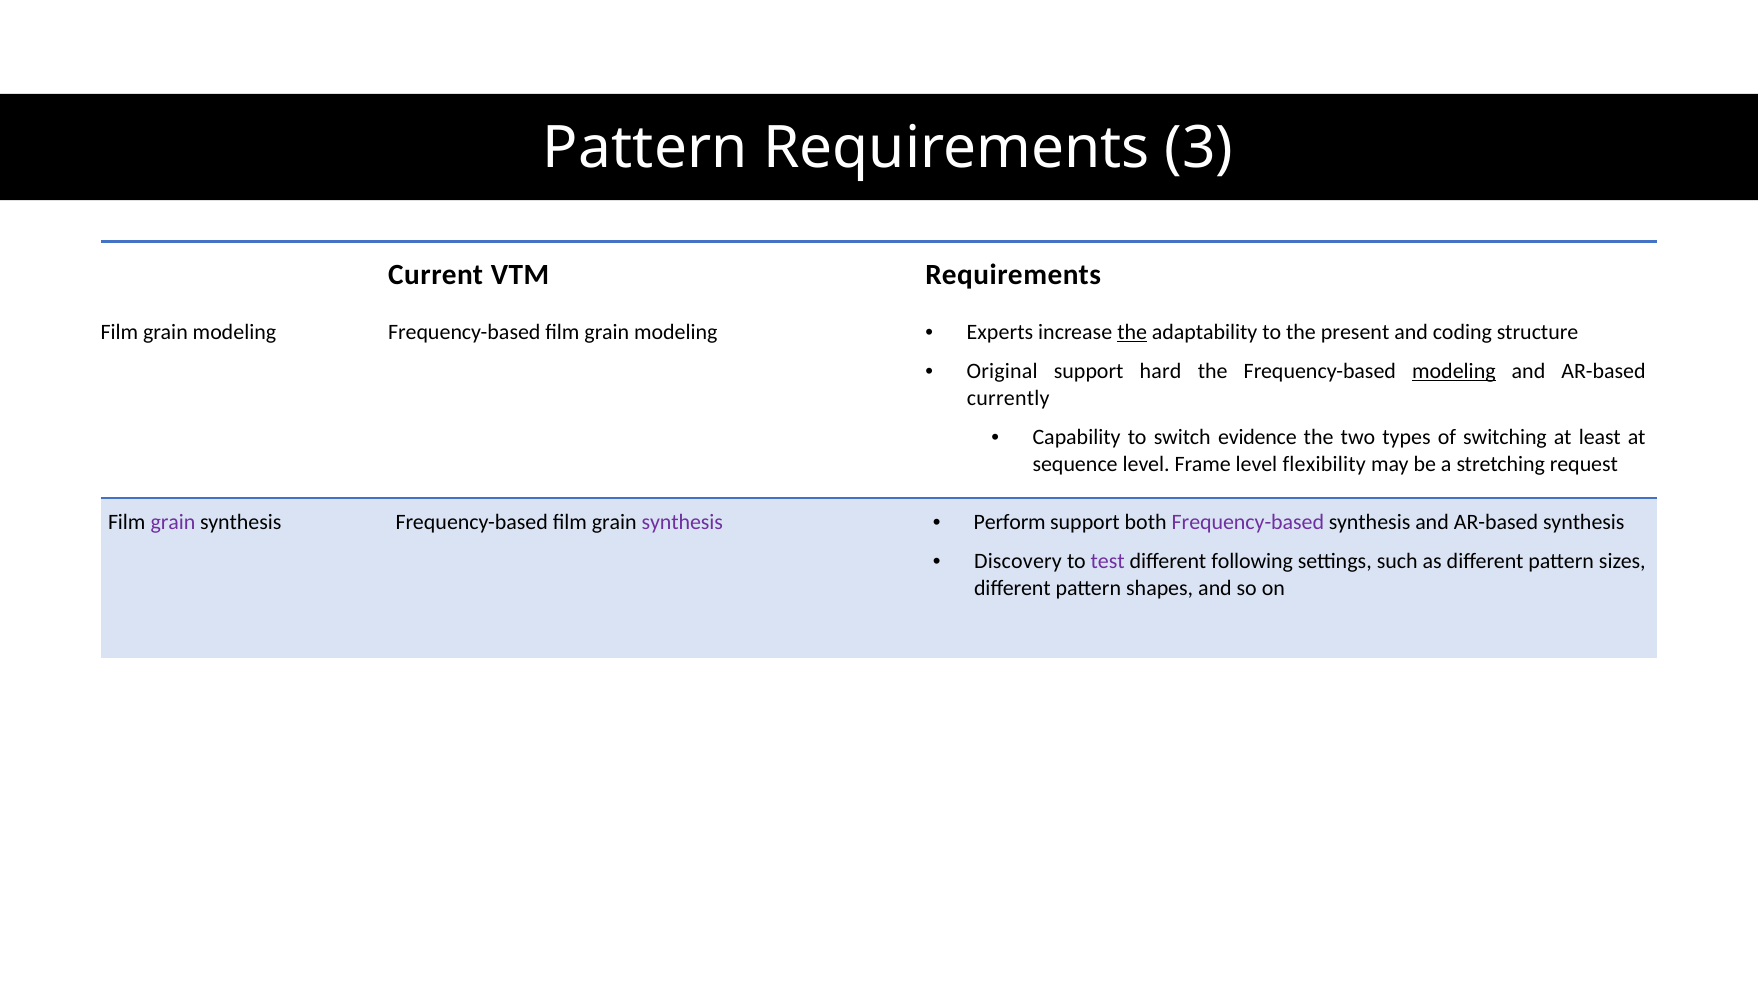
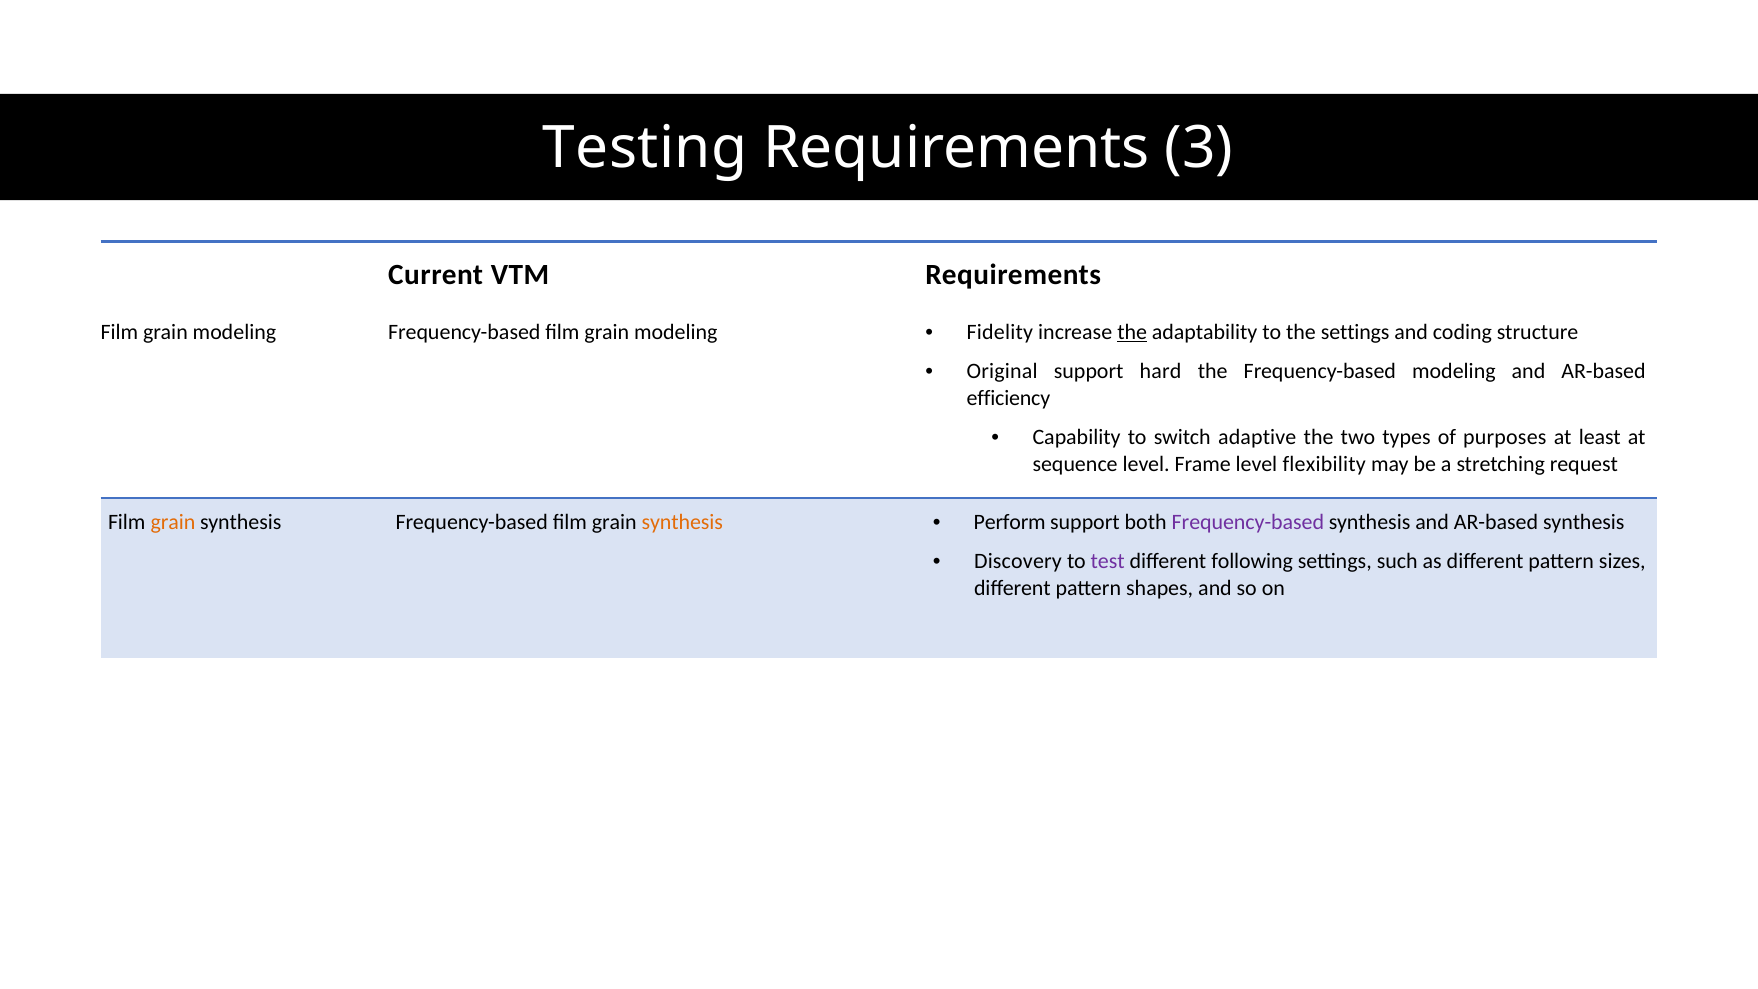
Pattern at (645, 149): Pattern -> Testing
Experts: Experts -> Fidelity
the present: present -> settings
modeling at (1454, 371) underline: present -> none
currently: currently -> efficiency
evidence: evidence -> adaptive
switching: switching -> purposes
grain at (173, 522) colour: purple -> orange
synthesis at (682, 522) colour: purple -> orange
